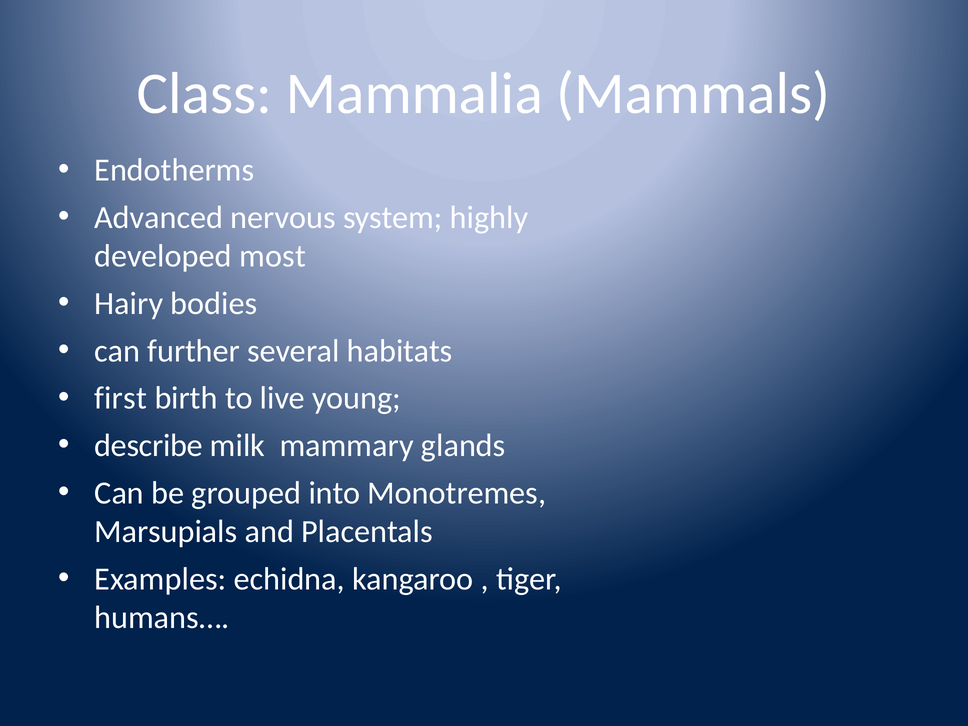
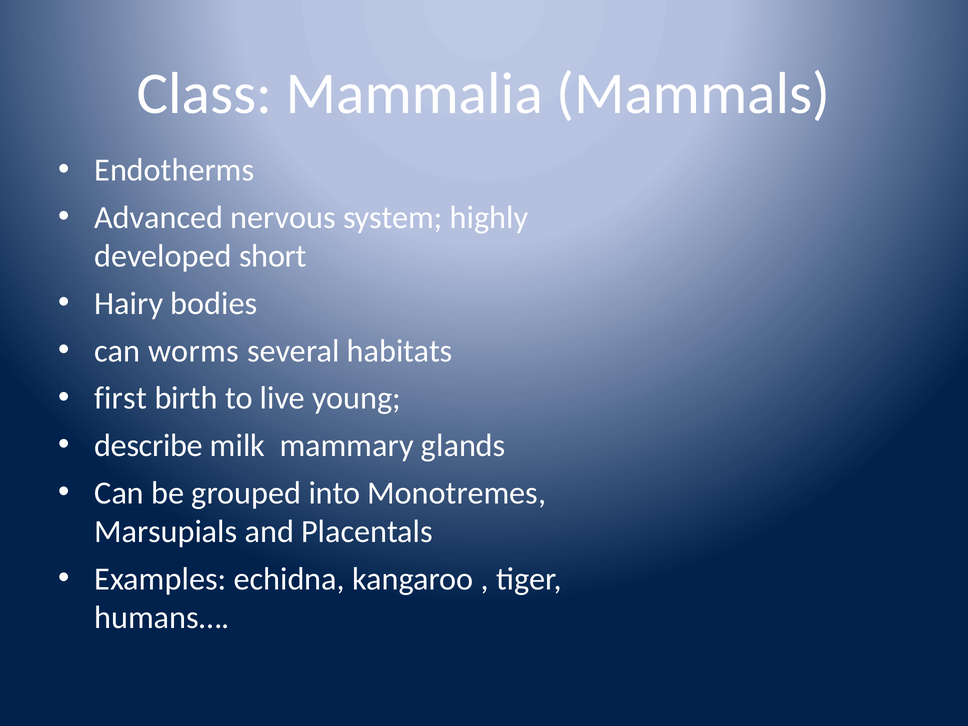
most: most -> short
further: further -> worms
